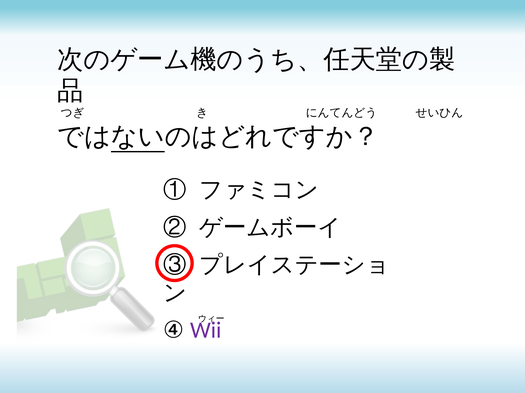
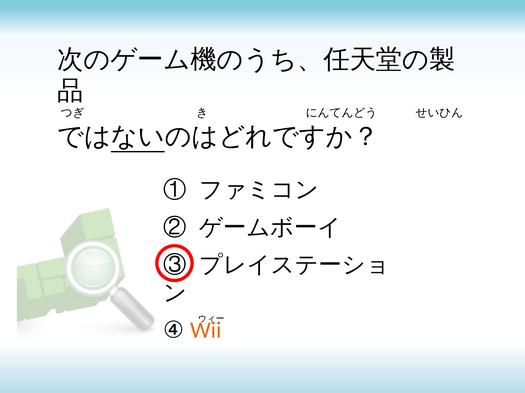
Wii colour: purple -> orange
